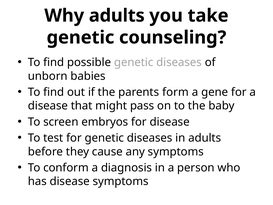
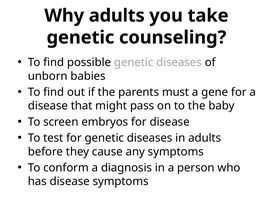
form: form -> must
